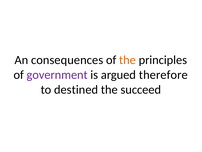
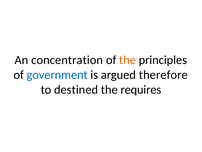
consequences: consequences -> concentration
government colour: purple -> blue
succeed: succeed -> requires
